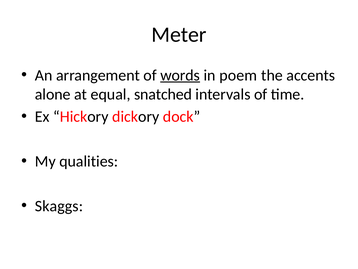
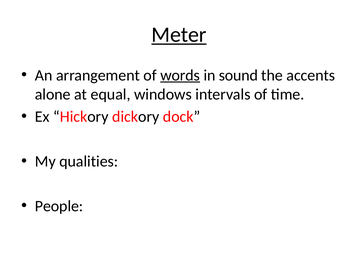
Meter underline: none -> present
poem: poem -> sound
snatched: snatched -> windows
Skaggs: Skaggs -> People
